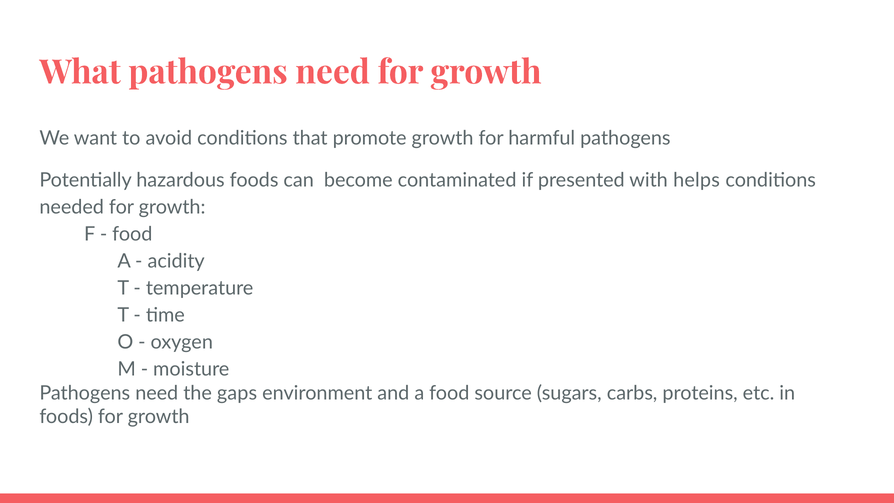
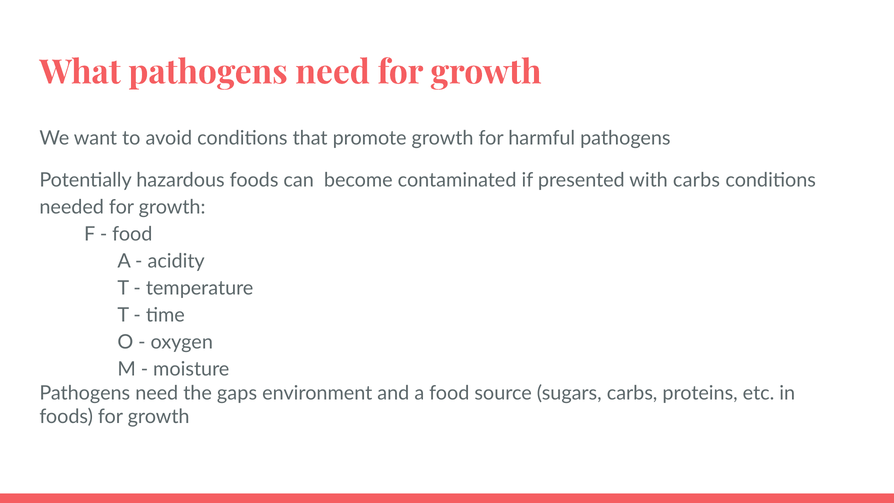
with helps: helps -> carbs
